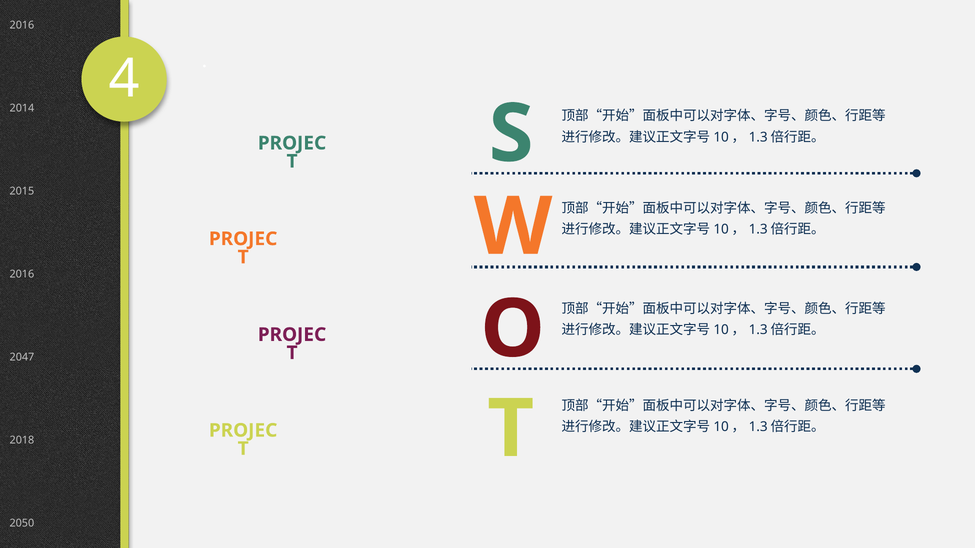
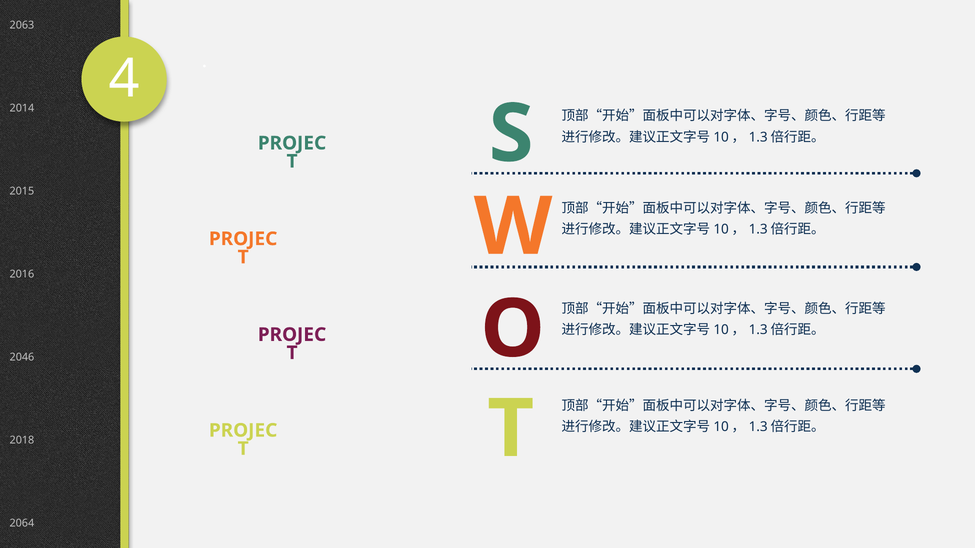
2016 at (22, 25): 2016 -> 2063
2047: 2047 -> 2046
2050: 2050 -> 2064
